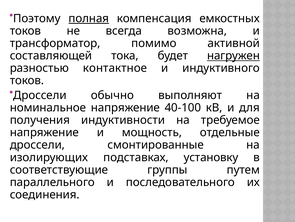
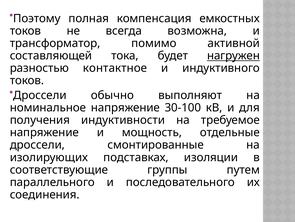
полная underline: present -> none
40-100: 40-100 -> 30-100
установку: установку -> изоляции
